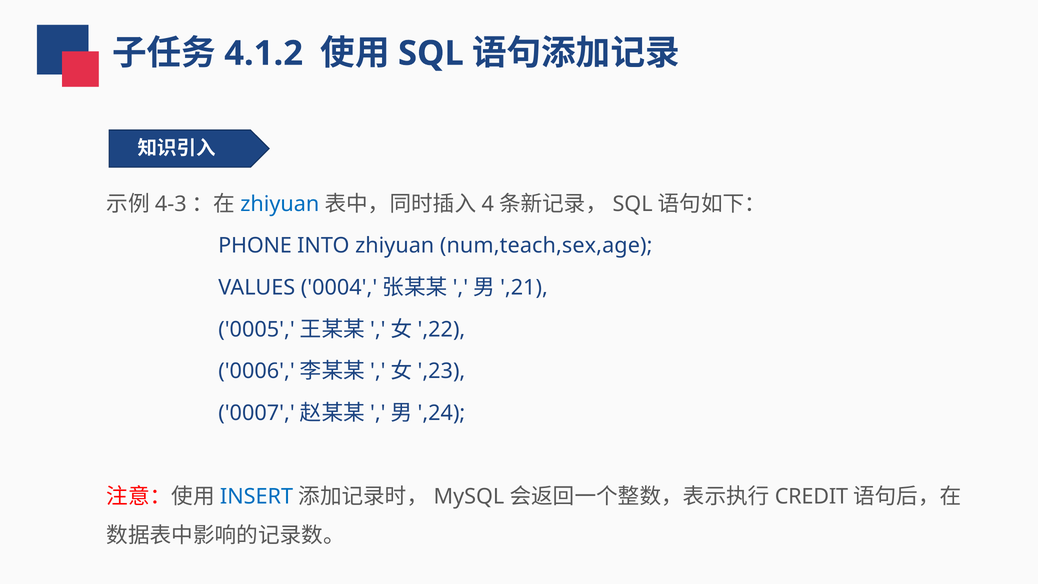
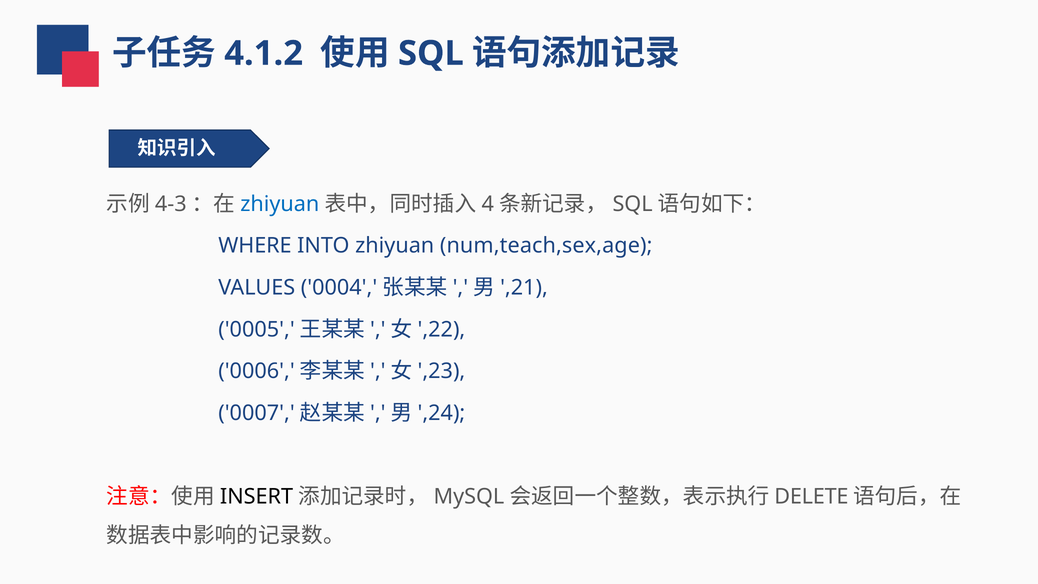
PHONE: PHONE -> WHERE
INSERT colour: blue -> black
CREDIT: CREDIT -> DELETE
